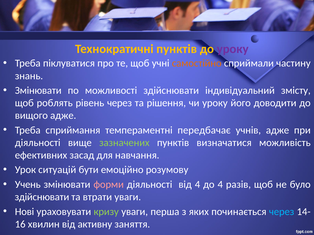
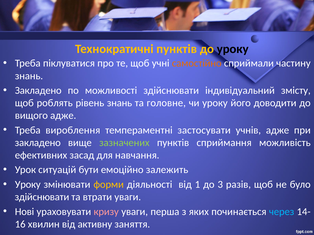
уроку at (233, 49) colour: purple -> black
Змінювати at (38, 91): Змінювати -> Закладено
рівень через: через -> знань
рішення: рішення -> головне
сприймання: сприймання -> вироблення
передбачає: передбачає -> застосувати
діяльності at (38, 143): діяльності -> закладено
визначатися: визначатися -> сприймання
розумову: розумову -> залежить
Учень at (28, 185): Учень -> Уроку
форми colour: pink -> yellow
від 4: 4 -> 1
до 4: 4 -> 3
кризу colour: light green -> pink
